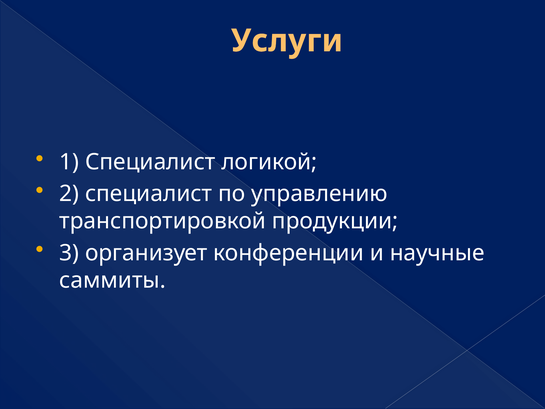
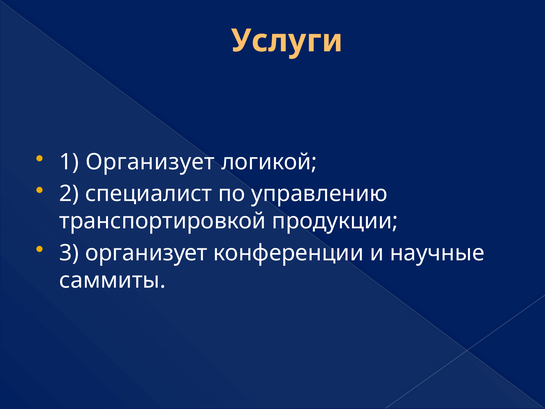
1 Специалист: Специалист -> Организует
